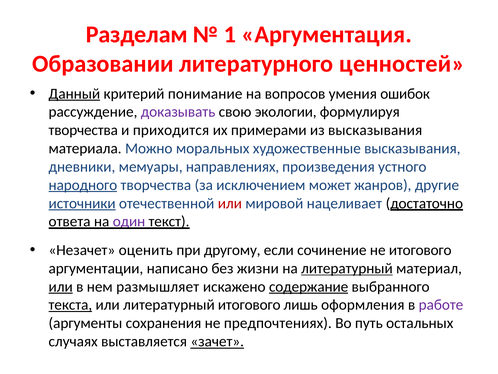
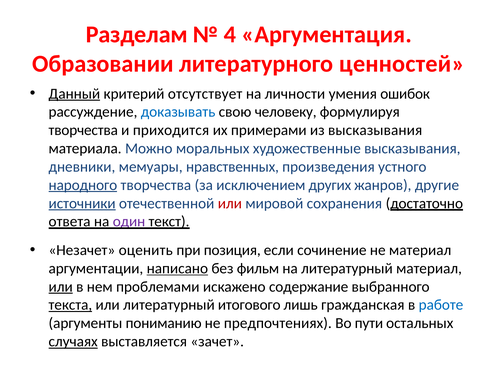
1: 1 -> 4
понимание: понимание -> отсутствует
вопросов: вопросов -> личности
доказывать colour: purple -> blue
экологии: экологии -> человеку
направлениях: направлениях -> нравственных
может: может -> других
нацеливает: нацеливает -> сохранения
другому: другому -> позиция
не итогового: итогового -> материал
написано underline: none -> present
жизни: жизни -> фильм
литературный at (347, 268) underline: present -> none
размышляет: размышляет -> проблемами
содержание underline: present -> none
оформления: оформления -> гражданская
работе colour: purple -> blue
сохранения: сохранения -> пониманию
путь: путь -> пути
случаях underline: none -> present
зачет underline: present -> none
